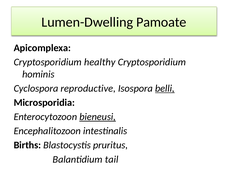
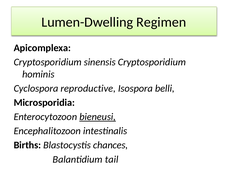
Pamoate: Pamoate -> Regimen
healthy: healthy -> sinensis
belli underline: present -> none
pruritus: pruritus -> chances
